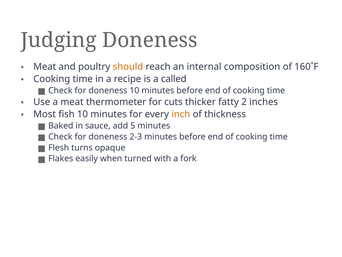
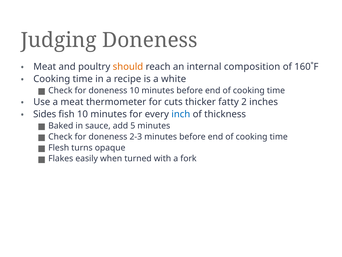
called: called -> white
Most: Most -> Sides
inch colour: orange -> blue
